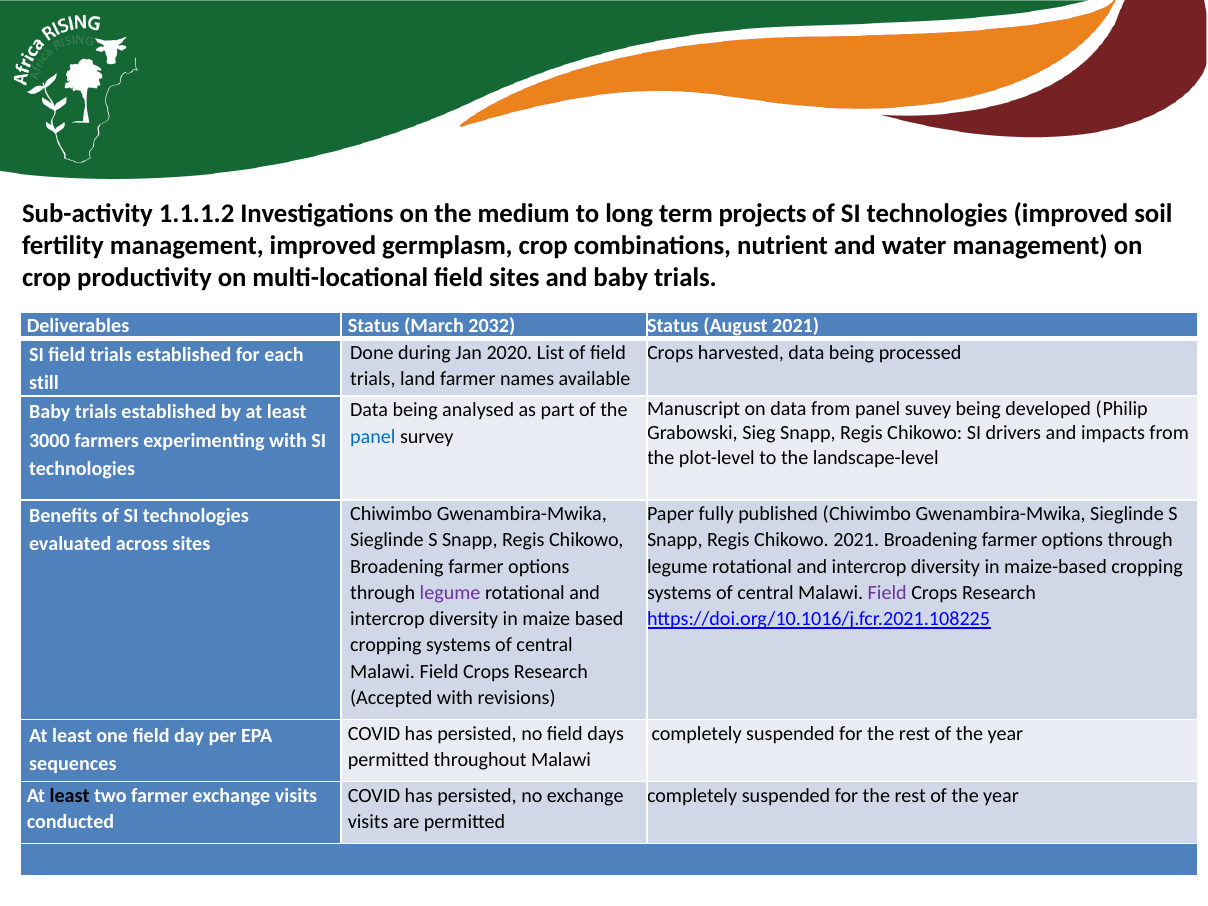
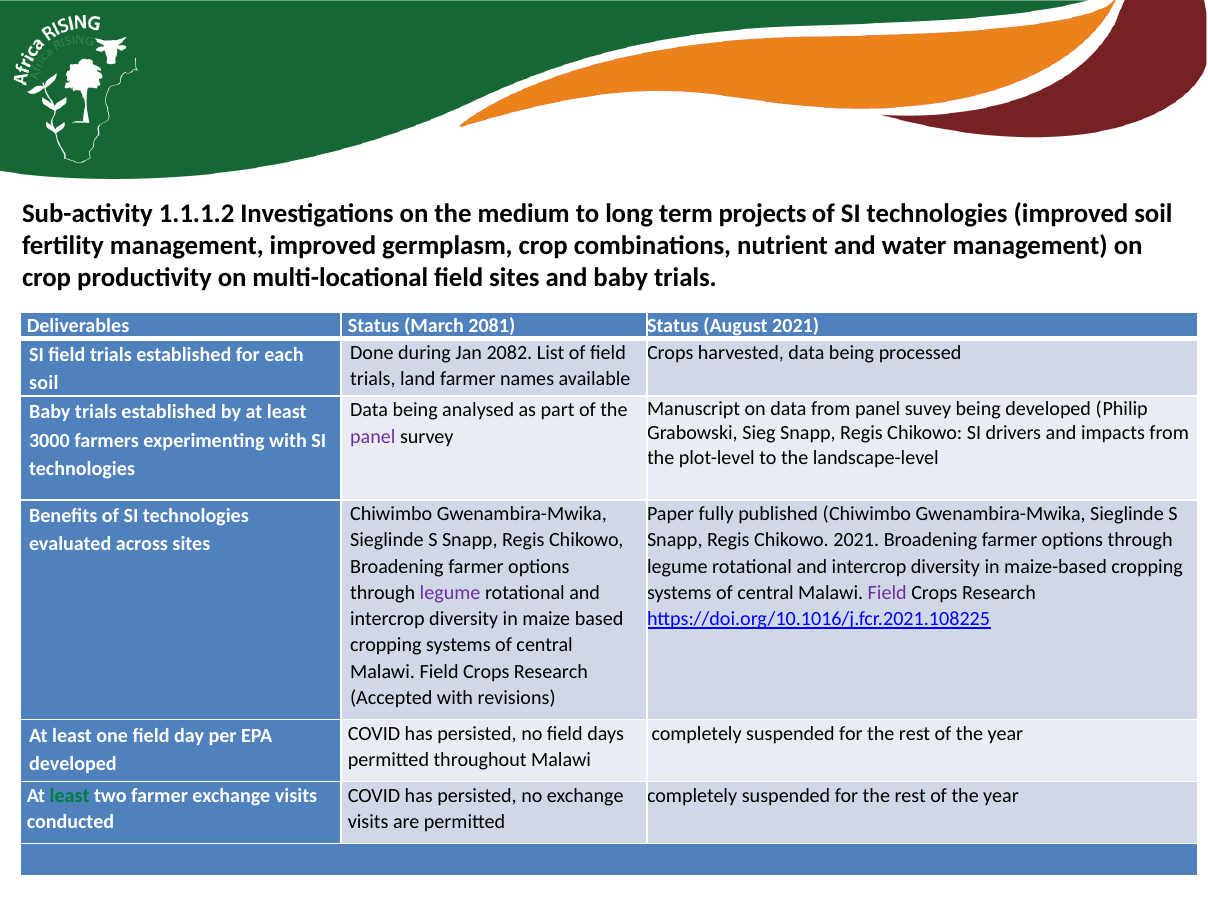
2032: 2032 -> 2081
2020: 2020 -> 2082
still at (44, 383): still -> soil
panel at (373, 437) colour: blue -> purple
sequences at (73, 764): sequences -> developed
least at (70, 796) colour: black -> green
